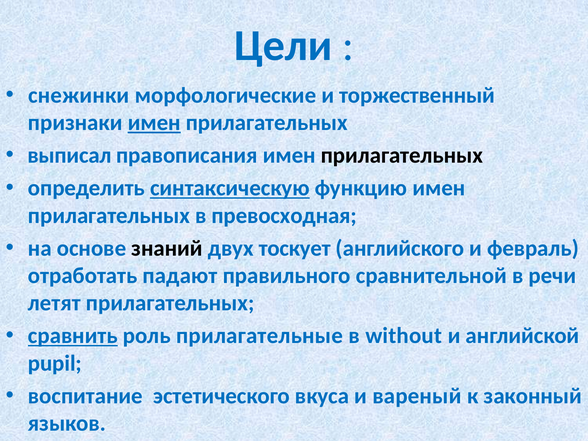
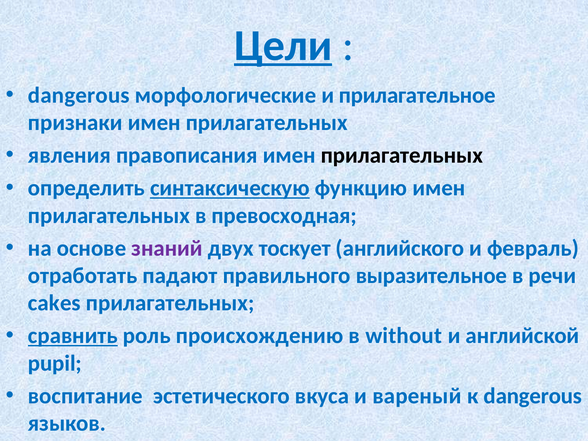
Цели underline: none -> present
снежинки at (79, 95): снежинки -> dangerous
торжественный: торжественный -> прилагательное
имен at (154, 123) underline: present -> none
выписал: выписал -> явления
знаний colour: black -> purple
сравнительной: сравнительной -> выразительное
летят: летят -> cakes
прилагательные: прилагательные -> происхождению
к законный: законный -> dangerous
